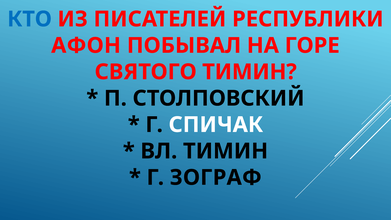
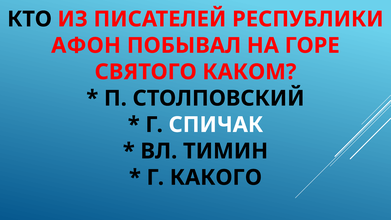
КТО colour: blue -> black
СВЯТОГО ТИМИН: ТИМИН -> КАКОМ
ЗОГРАФ: ЗОГРАФ -> КАКОГО
